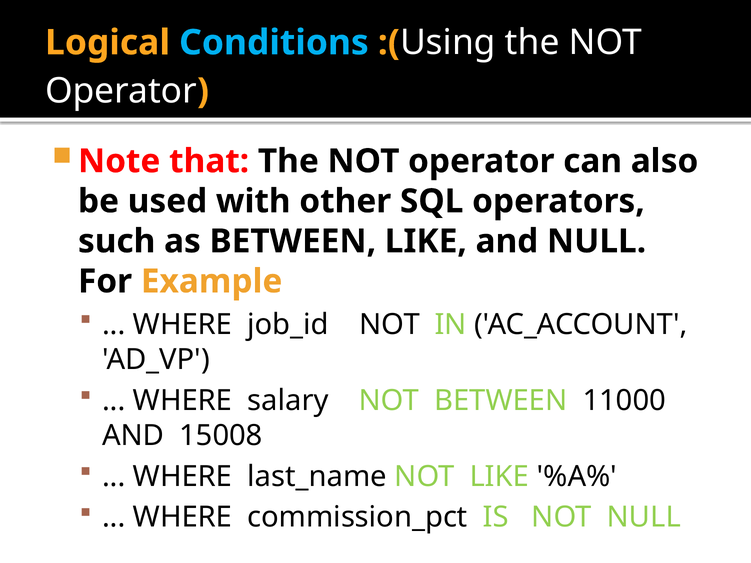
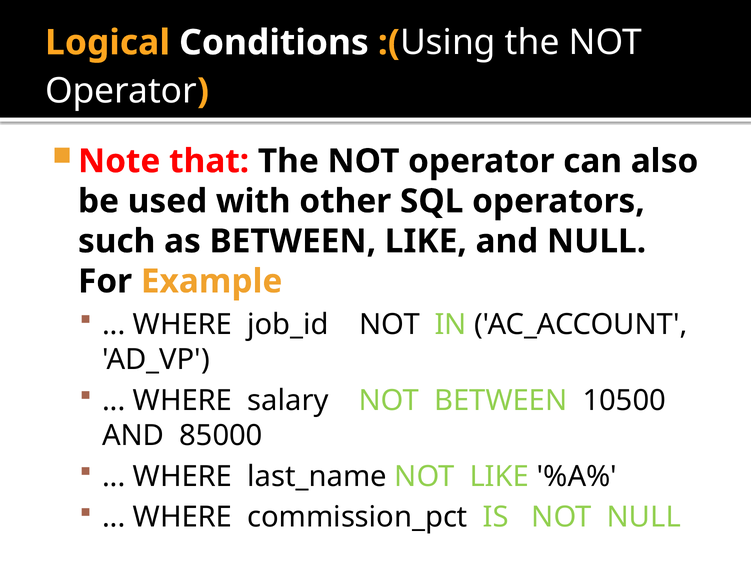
Conditions colour: light blue -> white
11000: 11000 -> 10500
15008: 15008 -> 85000
